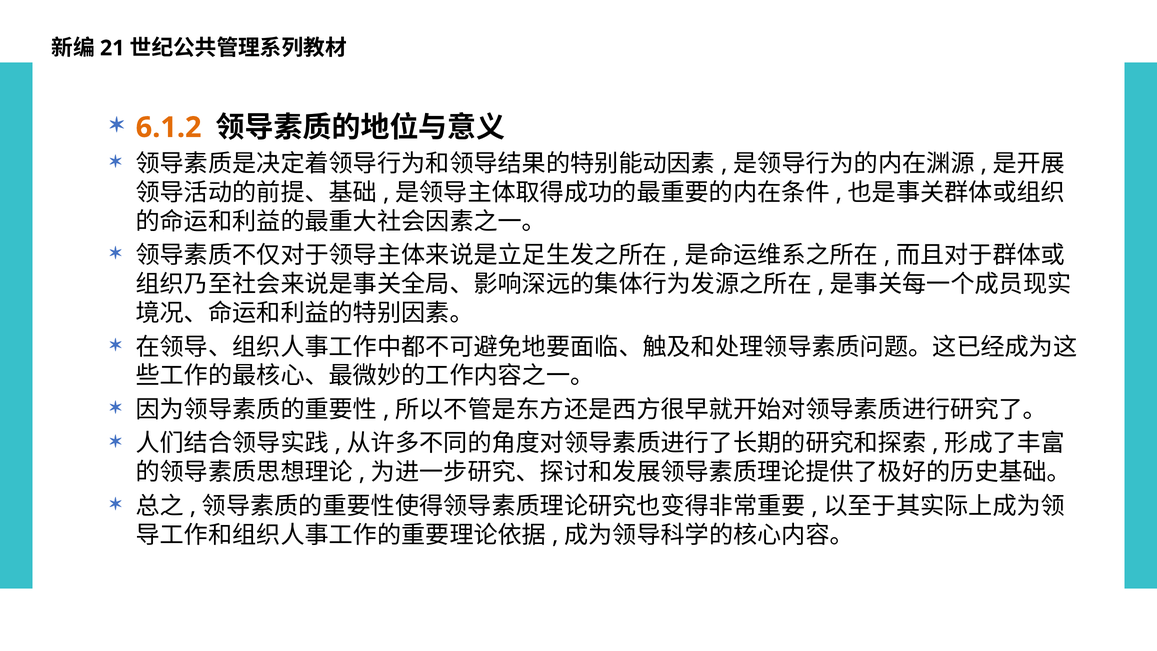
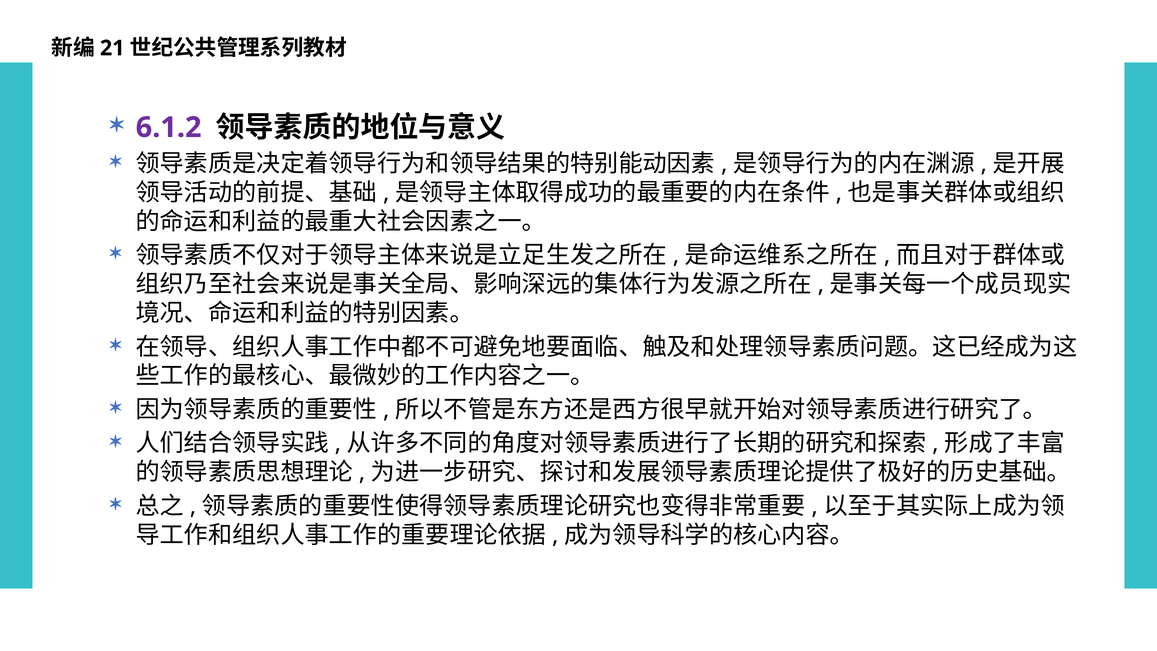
6.1.2 colour: orange -> purple
